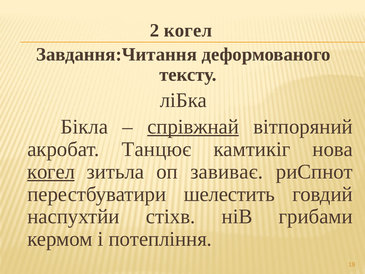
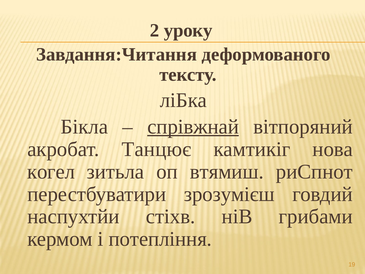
2 когел: когел -> уроку
когел at (51, 172) underline: present -> none
завиває: завиває -> втямиш
шелестить: шелестить -> зрозумієш
